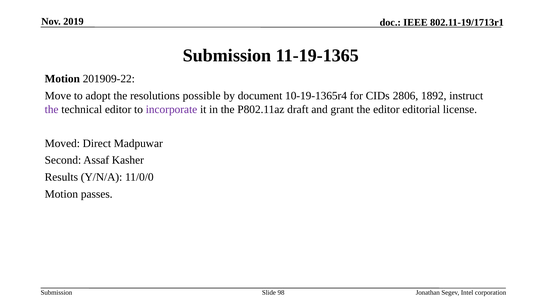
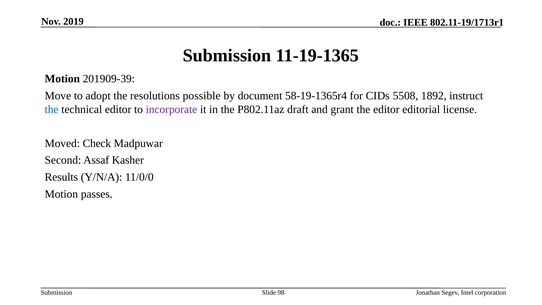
201909-22: 201909-22 -> 201909-39
10-19-1365r4: 10-19-1365r4 -> 58-19-1365r4
2806: 2806 -> 5508
the at (52, 109) colour: purple -> blue
Direct: Direct -> Check
